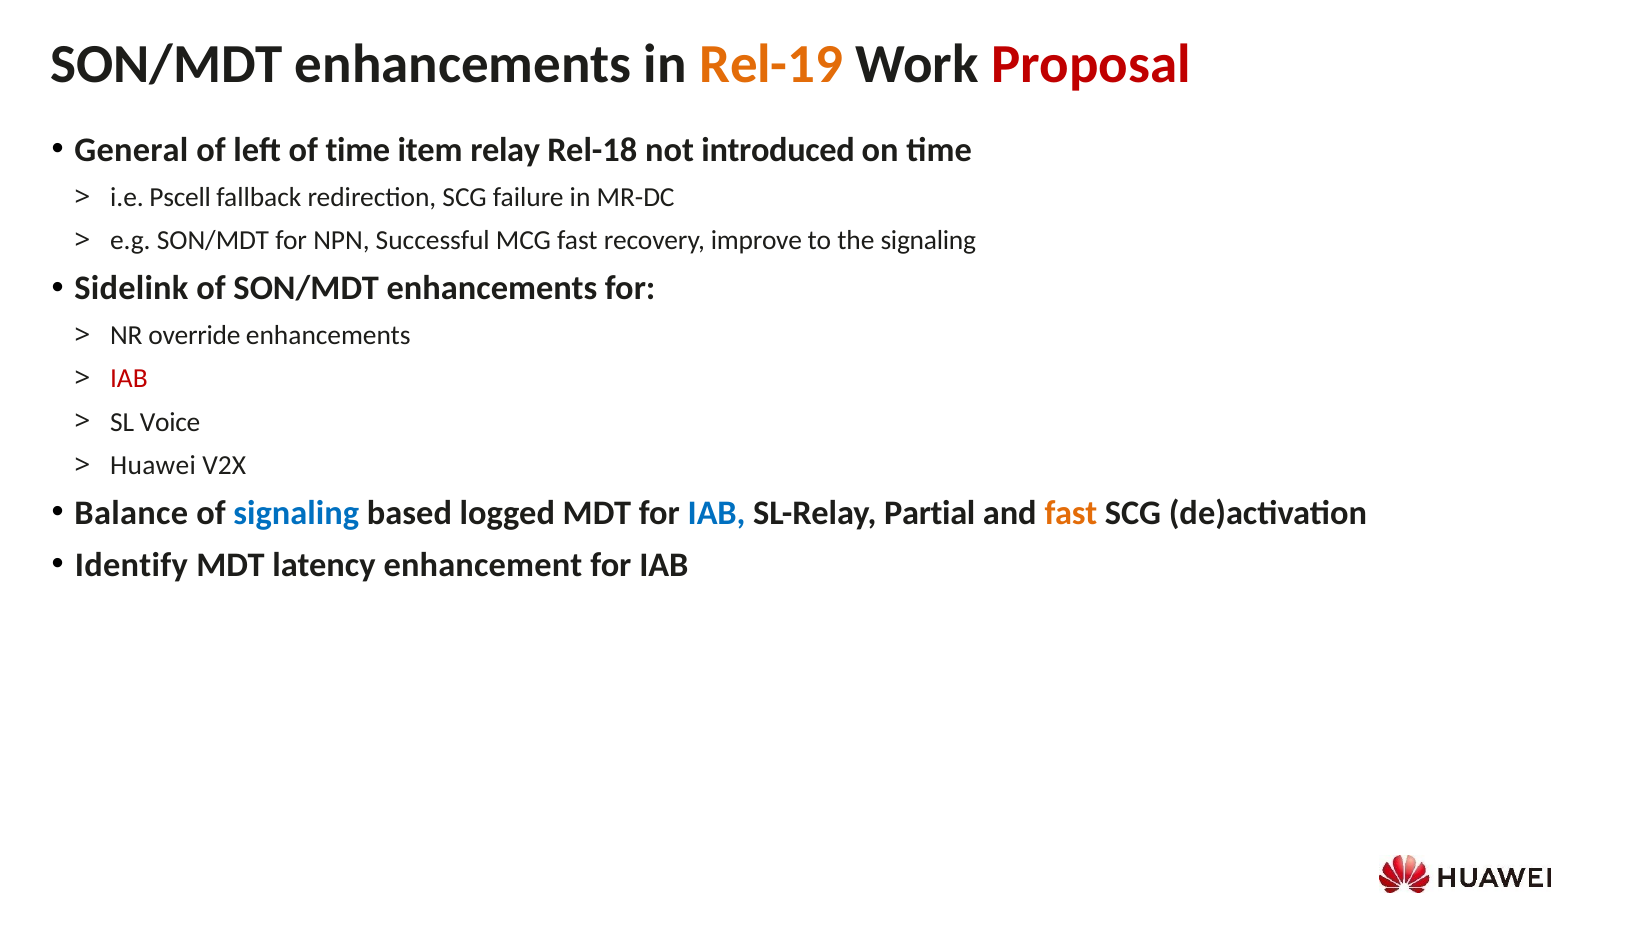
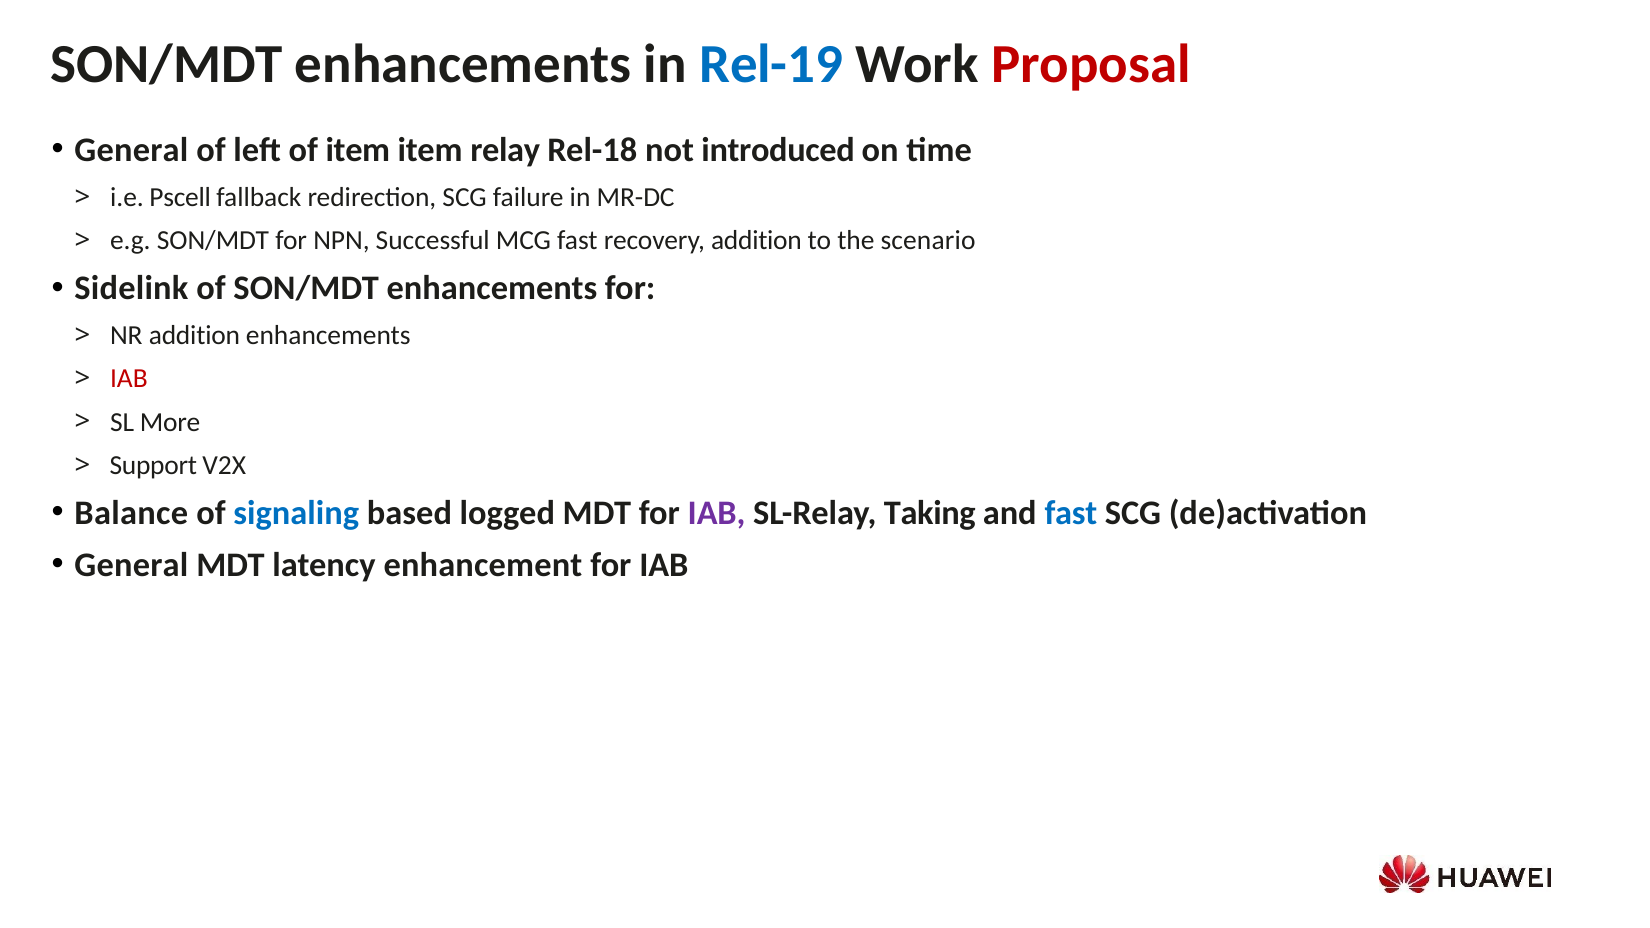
Rel-19 colour: orange -> blue
of time: time -> item
recovery improve: improve -> addition
the signaling: signaling -> scenario
NR override: override -> addition
Voice: Voice -> More
Huawei: Huawei -> Support
IAB at (717, 513) colour: blue -> purple
Partial: Partial -> Taking
fast at (1071, 513) colour: orange -> blue
Identify at (131, 565): Identify -> General
